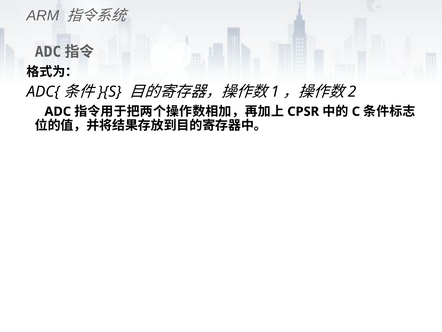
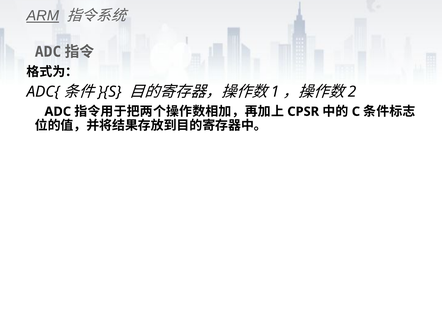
ARM underline: none -> present
